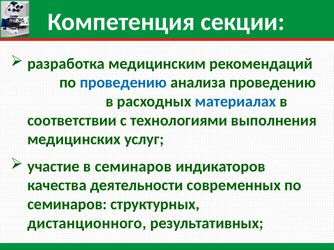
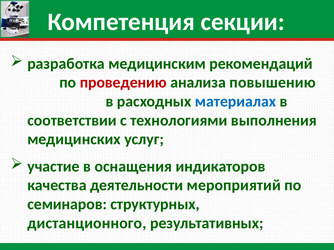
проведению at (123, 83) colour: blue -> red
анализа проведению: проведению -> повышению
в семинаров: семинаров -> оснащения
современных: современных -> мероприятий
